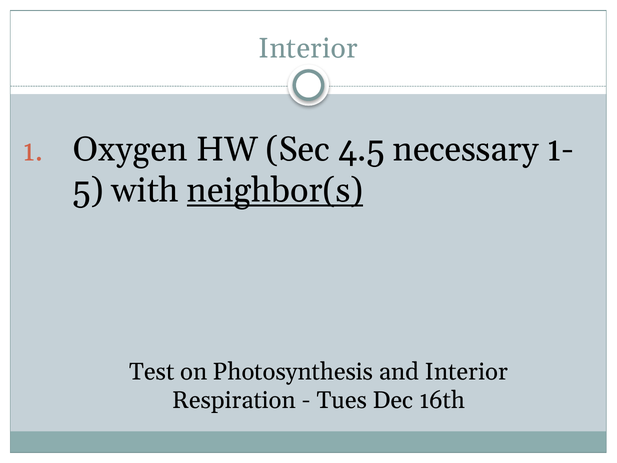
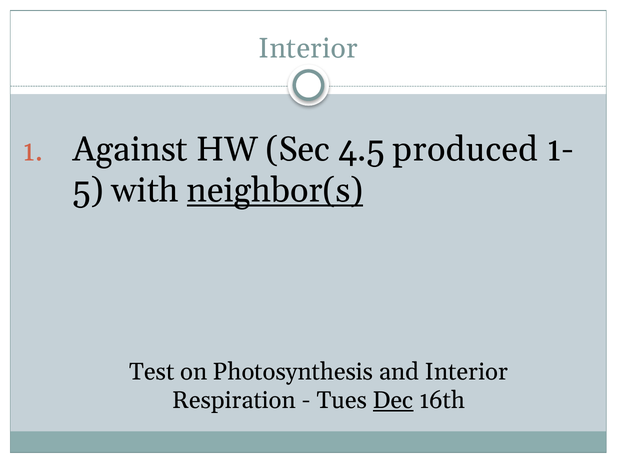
Oxygen: Oxygen -> Against
necessary: necessary -> produced
Dec underline: none -> present
